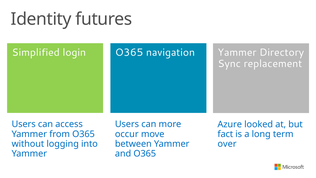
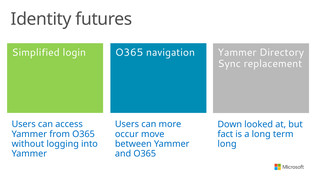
Azure: Azure -> Down
over at (227, 144): over -> long
